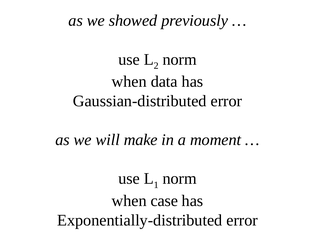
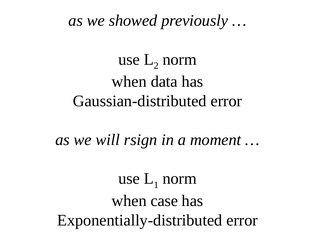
make: make -> rsign
